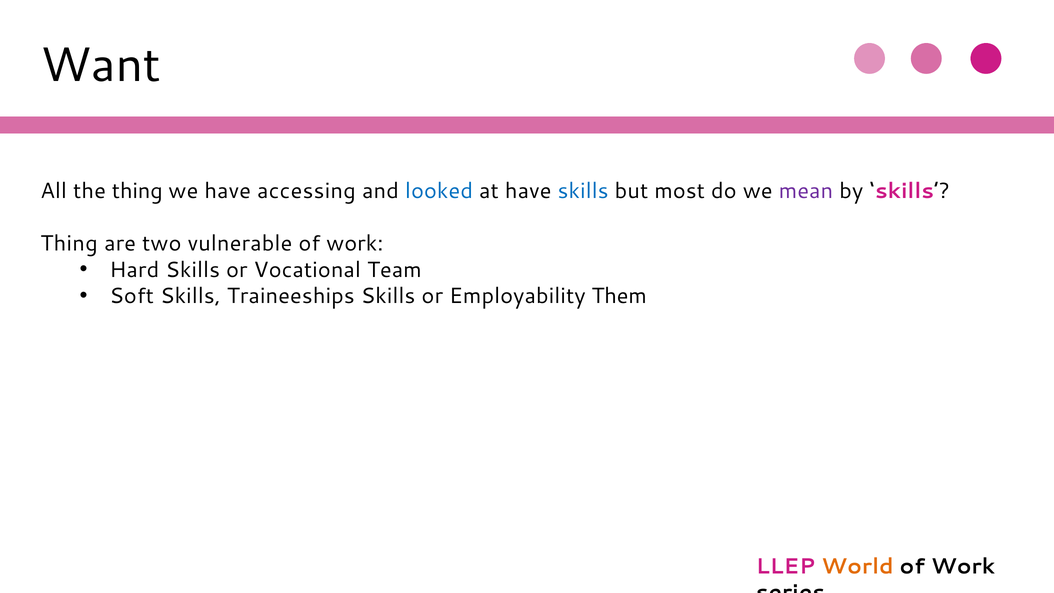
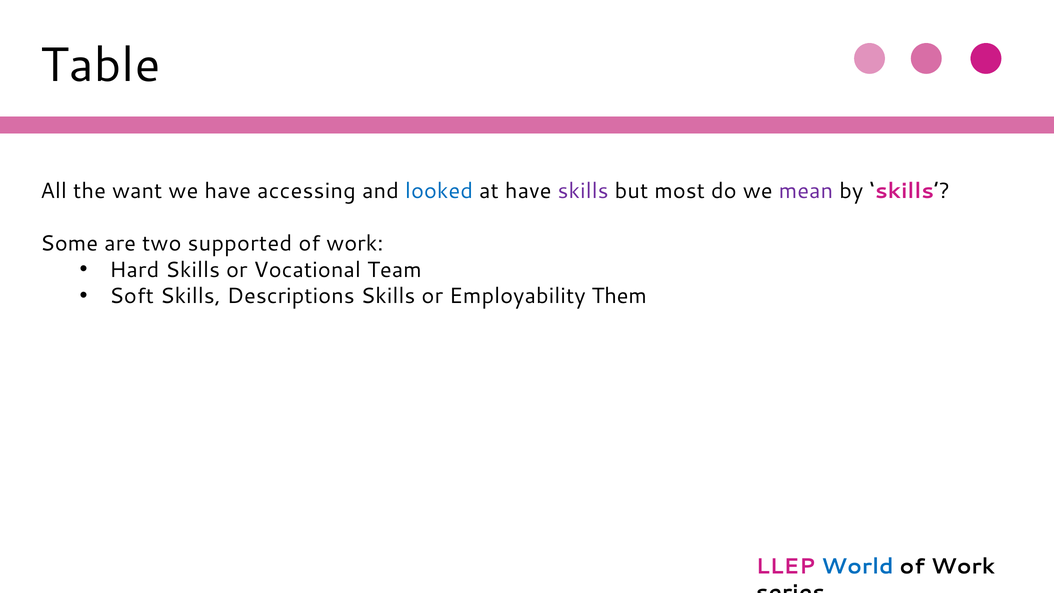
Want: Want -> Table
the thing: thing -> want
skills at (583, 191) colour: blue -> purple
Thing at (69, 243): Thing -> Some
vulnerable: vulnerable -> supported
Traineeships: Traineeships -> Descriptions
World colour: orange -> blue
